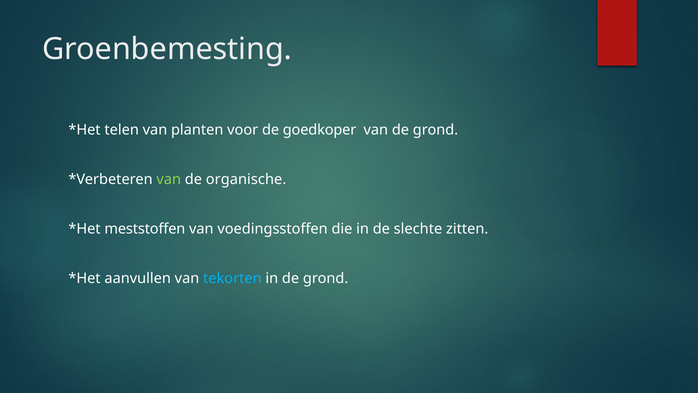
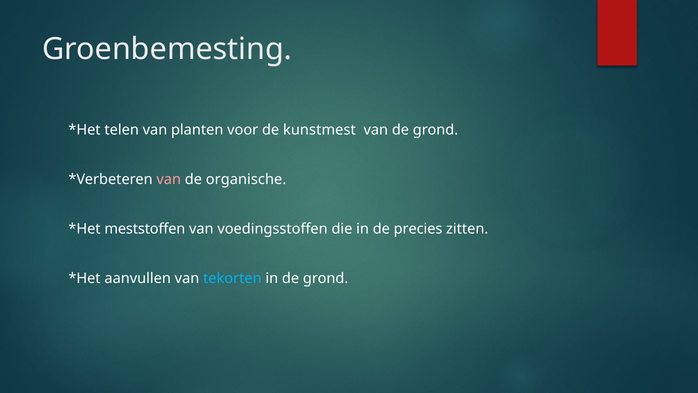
goedkoper: goedkoper -> kunstmest
van at (169, 179) colour: light green -> pink
slechte: slechte -> precies
